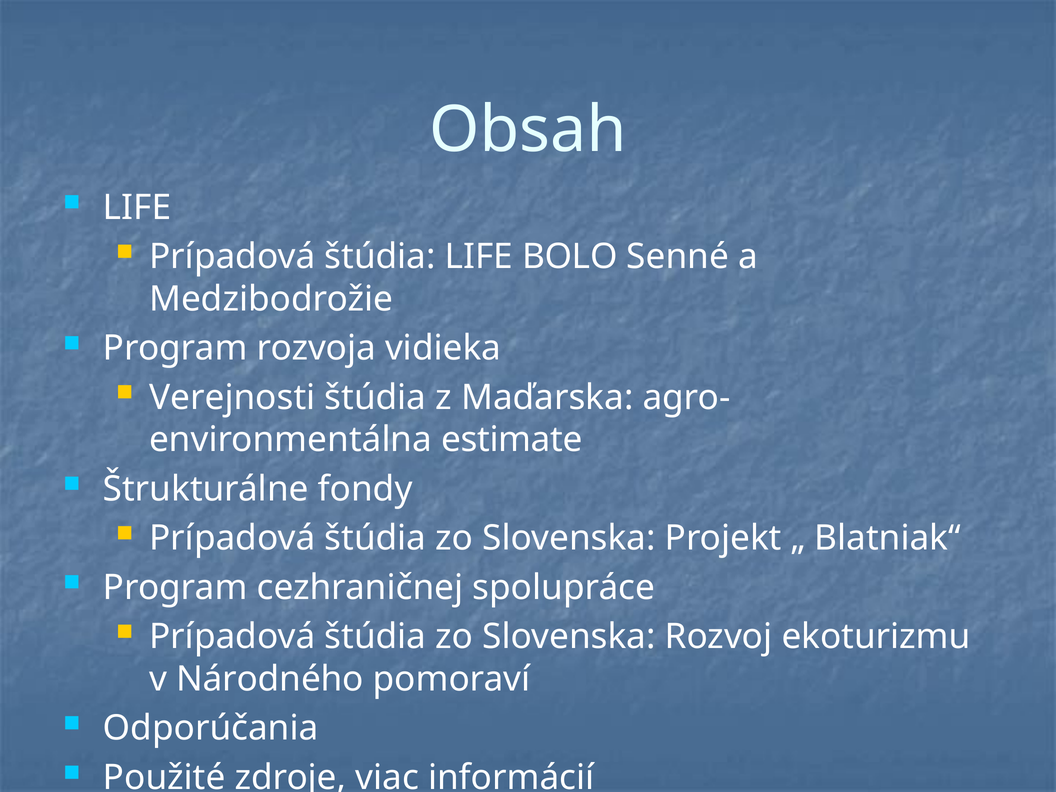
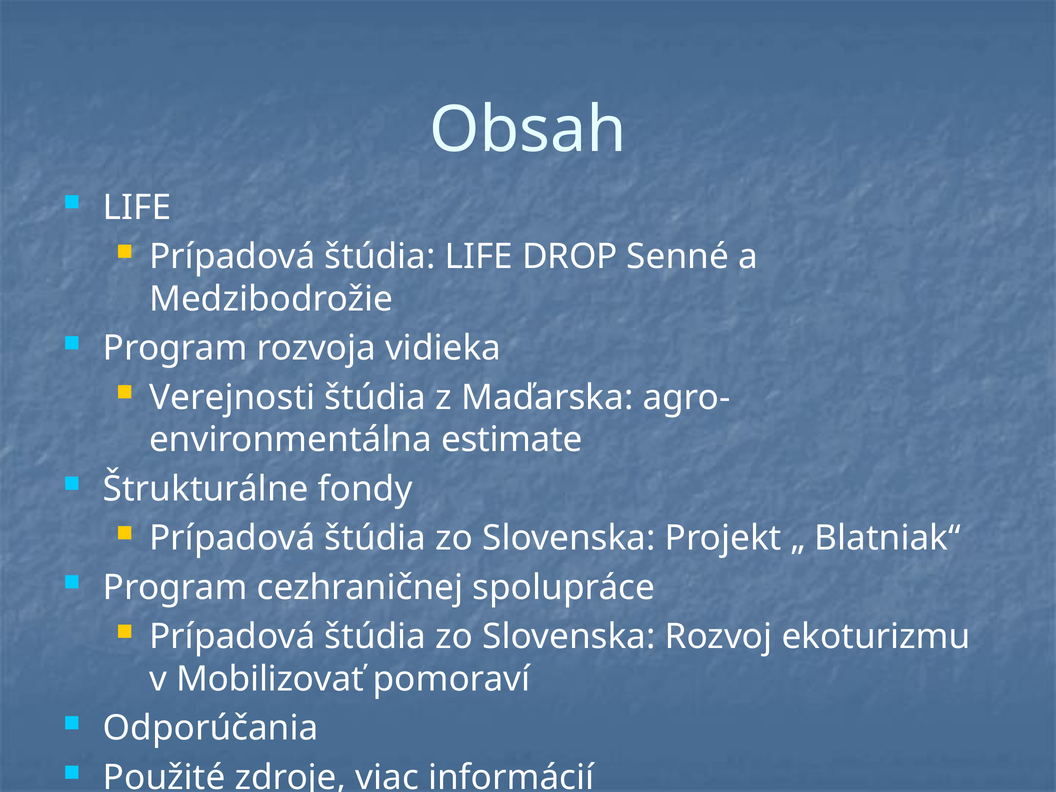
BOLO: BOLO -> DROP
Národného: Národného -> Mobilizovať
